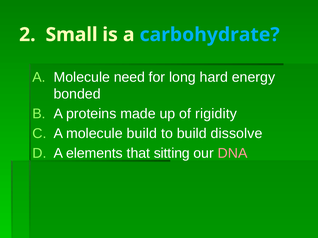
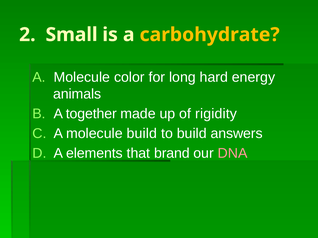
carbohydrate colour: light blue -> yellow
need: need -> color
bonded: bonded -> animals
proteins: proteins -> together
dissolve: dissolve -> answers
sitting: sitting -> brand
